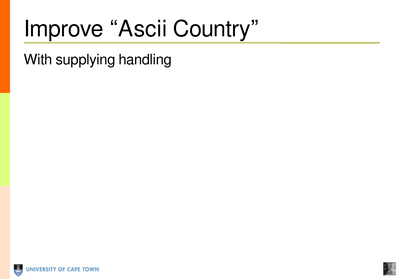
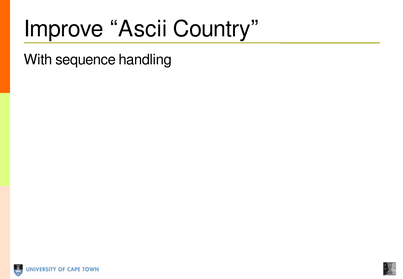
supplying: supplying -> sequence
